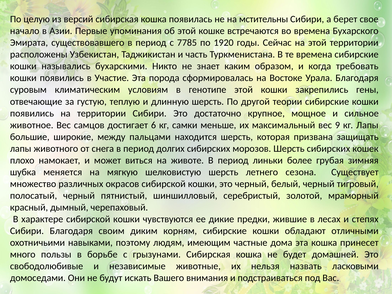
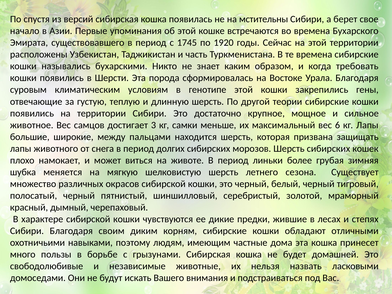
целую: целую -> спустя
7785: 7785 -> 1745
Участие: Участие -> Шерсти
6: 6 -> 3
9: 9 -> 6
